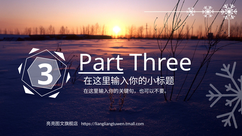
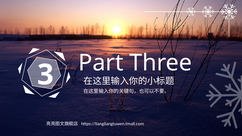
Part underline: present -> none
